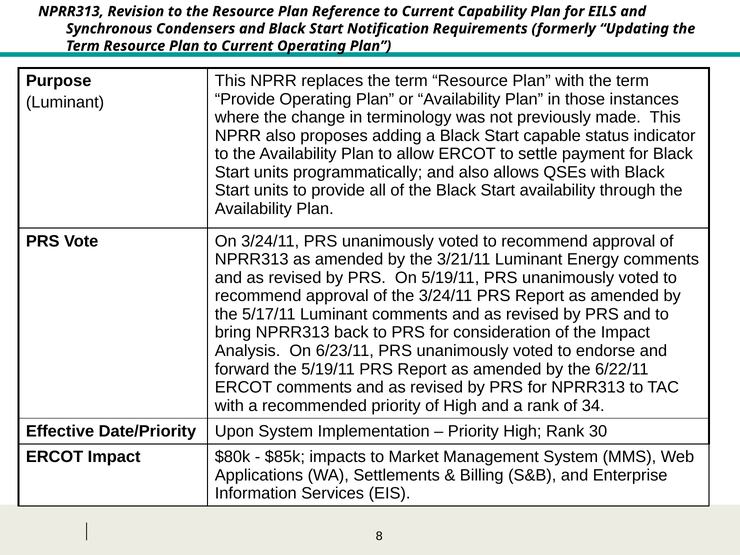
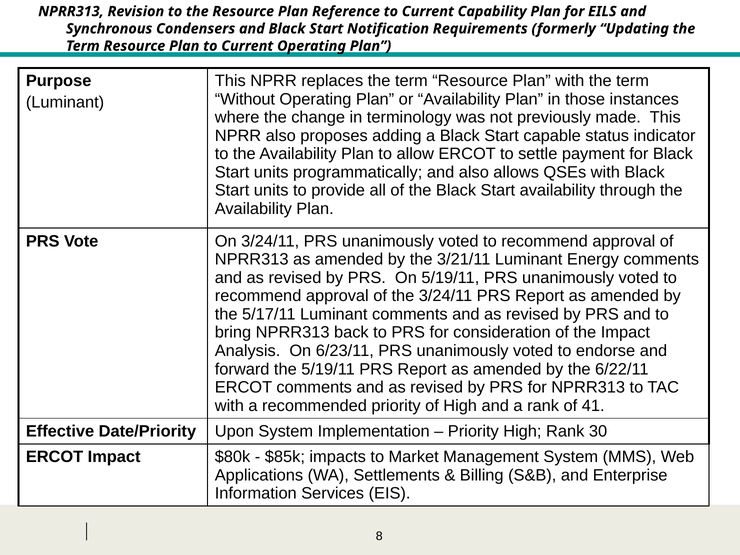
Provide at (245, 99): Provide -> Without
34: 34 -> 41
